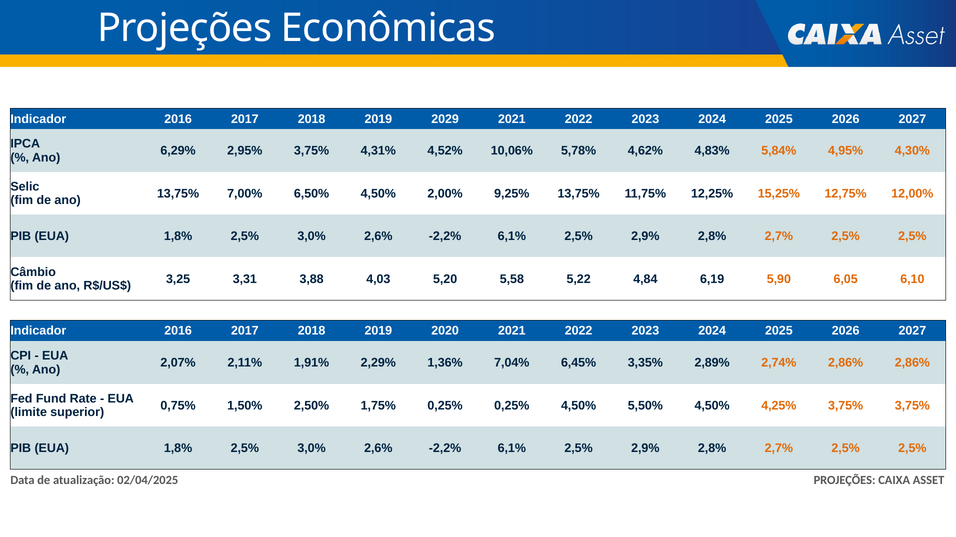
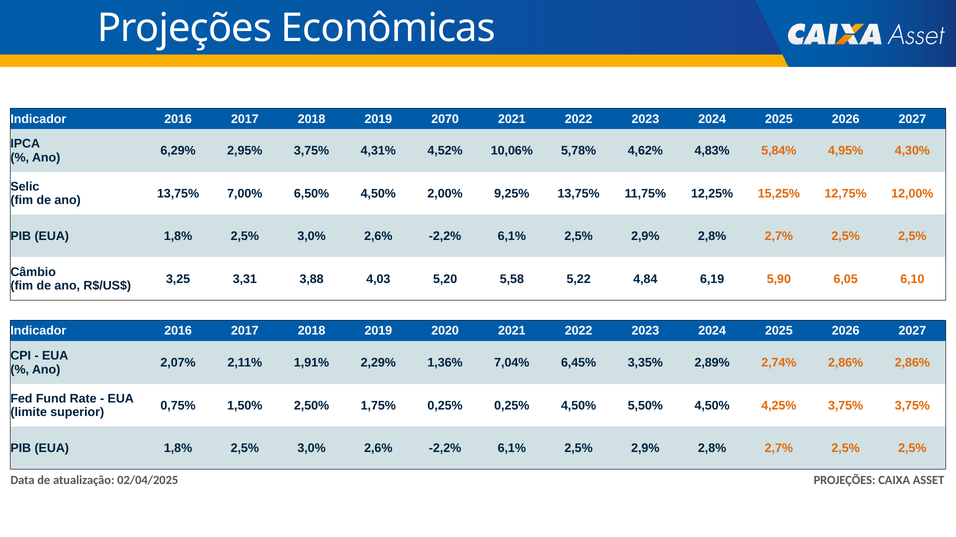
2029: 2029 -> 2070
